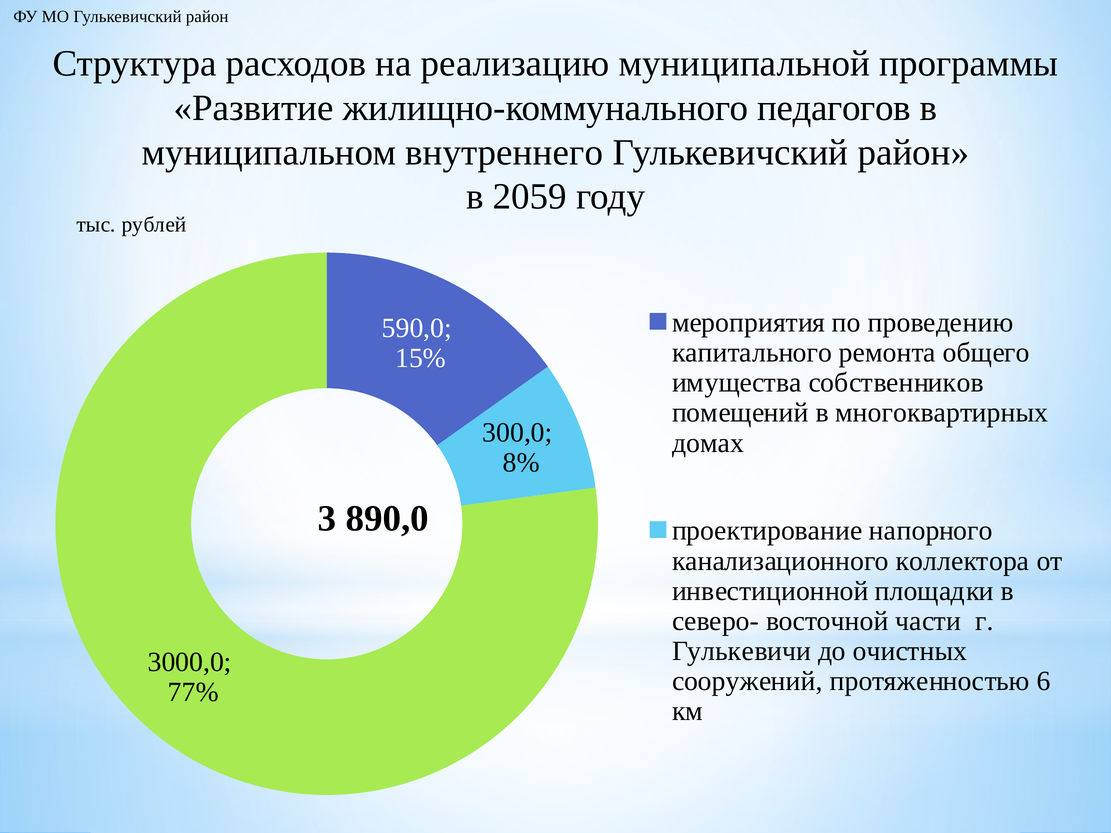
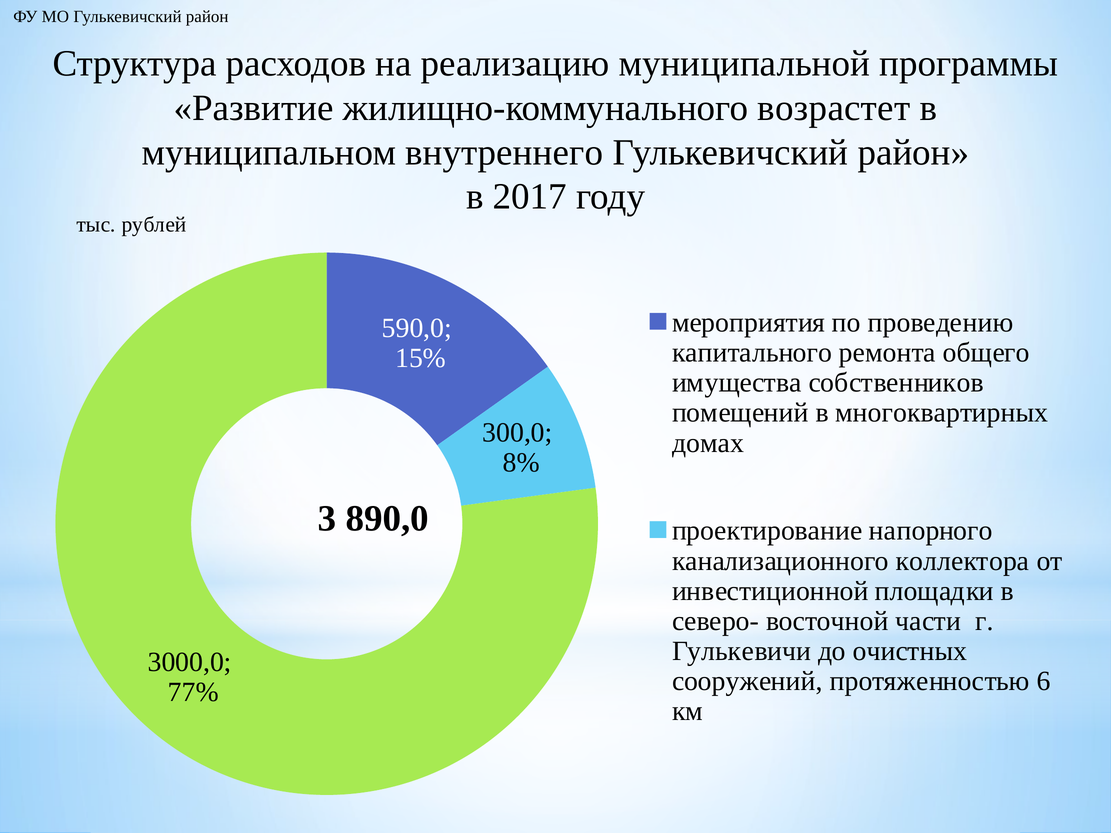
педагогов: педагогов -> возрастет
2059: 2059 -> 2017
